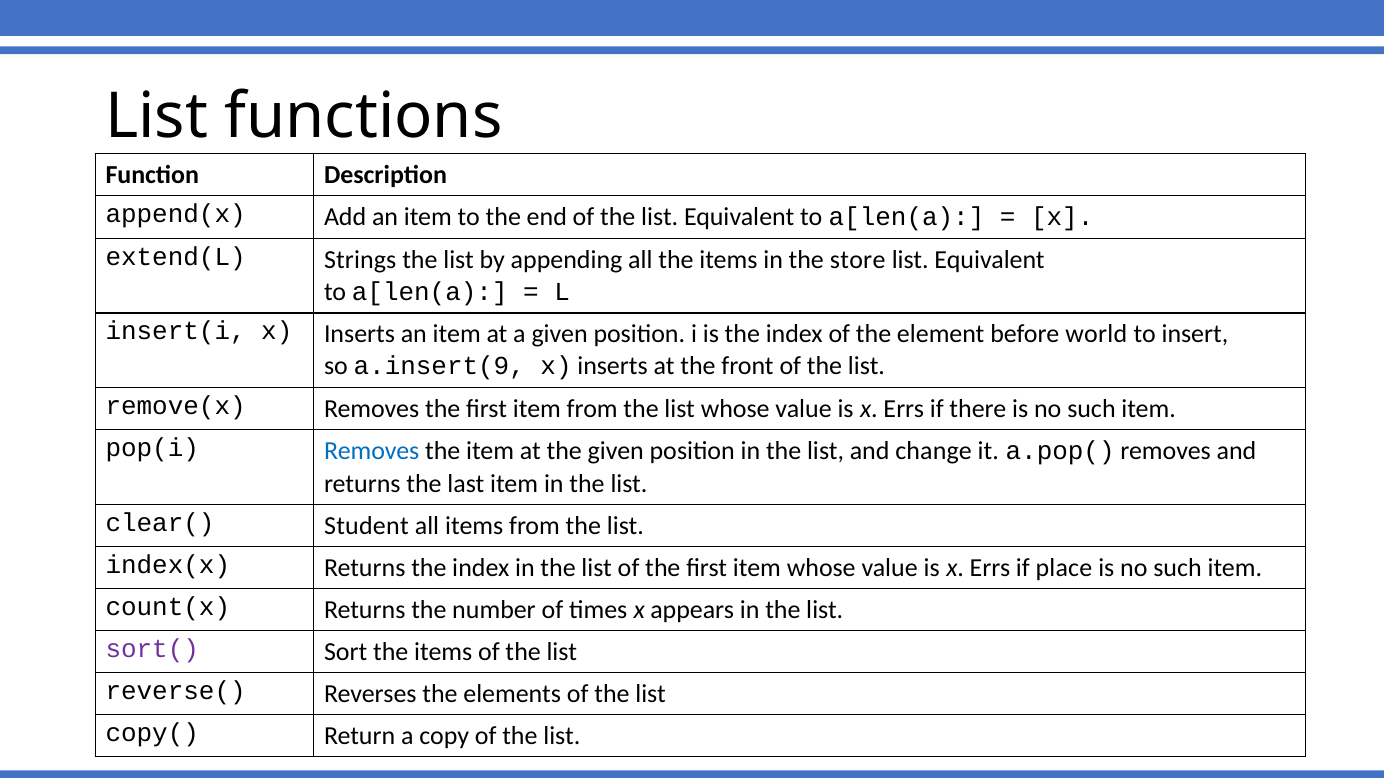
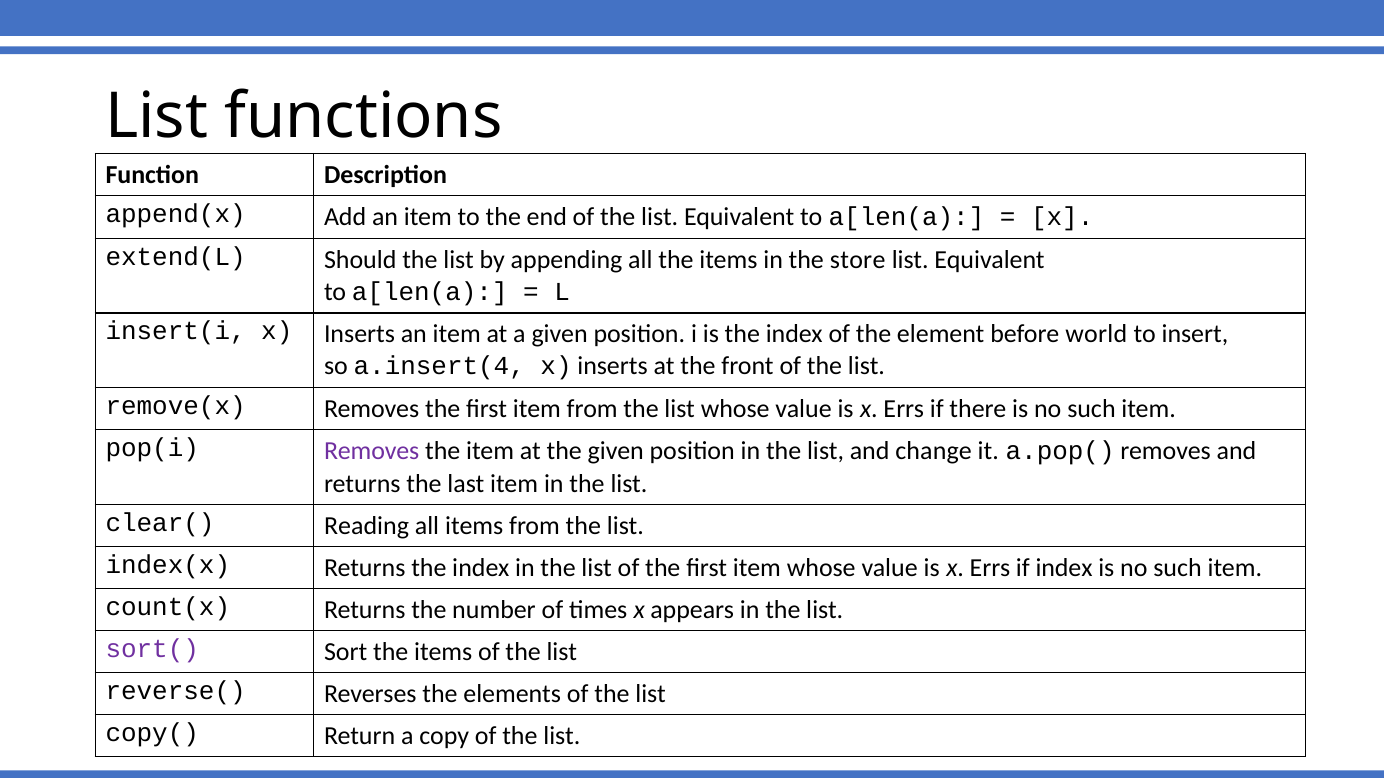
Strings: Strings -> Should
a.insert(9: a.insert(9 -> a.insert(4
Removes at (372, 451) colour: blue -> purple
Student: Student -> Reading
if place: place -> index
